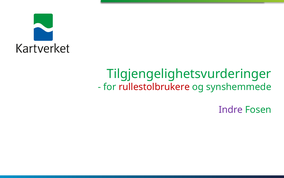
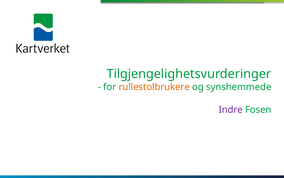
rullestolbrukere colour: red -> orange
